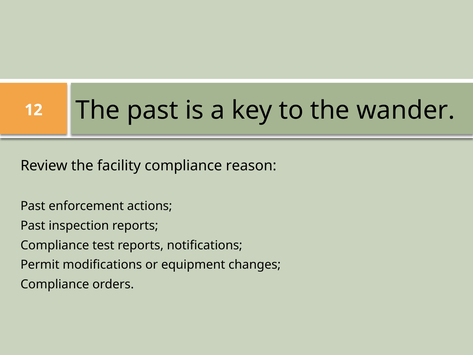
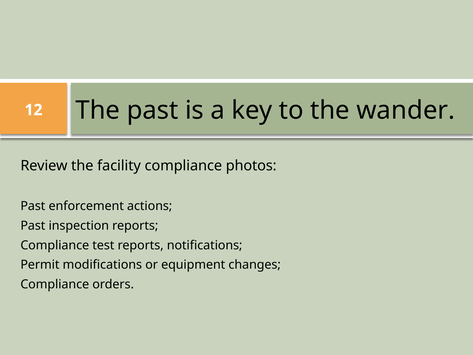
reason: reason -> photos
